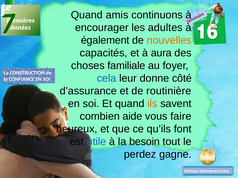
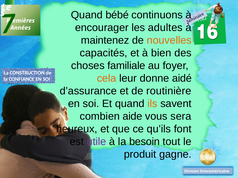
amis: amis -> bébé
également: également -> maintenez
aura: aura -> bien
cela colour: blue -> orange
côté: côté -> aidé
faire: faire -> sera
utile colour: blue -> purple
perdez: perdez -> produit
